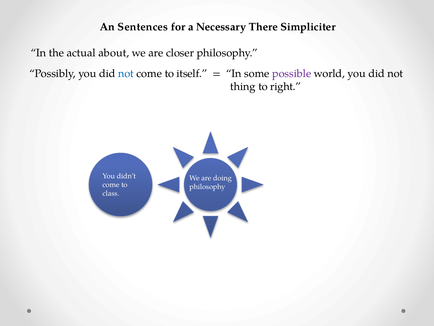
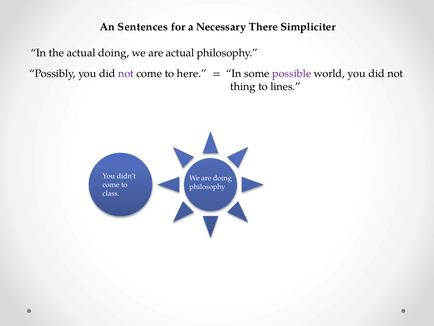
actual about: about -> doing
are closer: closer -> actual
not at (126, 73) colour: blue -> purple
itself: itself -> here
right: right -> lines
